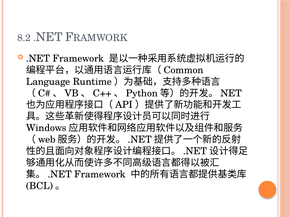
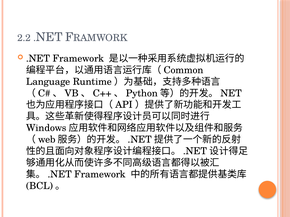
8.2: 8.2 -> 2.2
